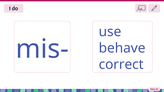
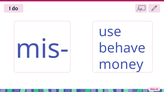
correct: correct -> money
